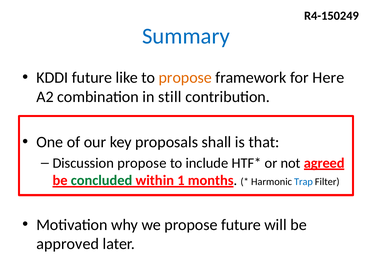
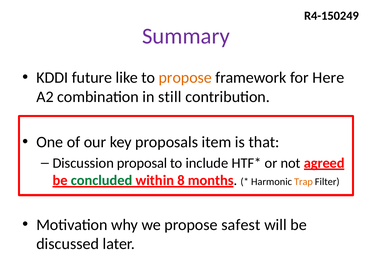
Summary colour: blue -> purple
shall: shall -> item
Discussion propose: propose -> proposal
1: 1 -> 8
Trap colour: blue -> orange
propose future: future -> safest
approved: approved -> discussed
